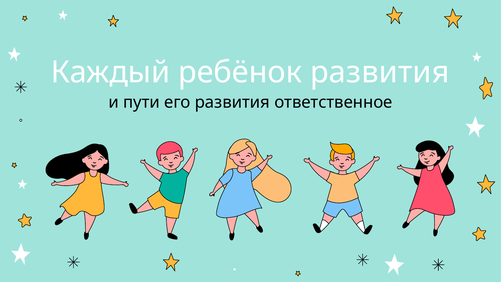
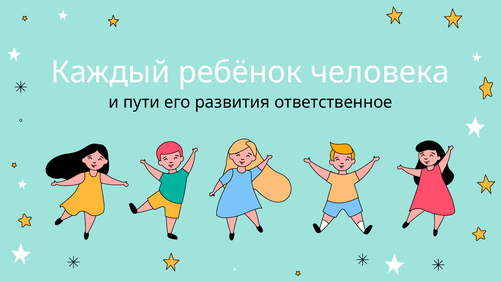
ребёнок развития: развития -> человека
